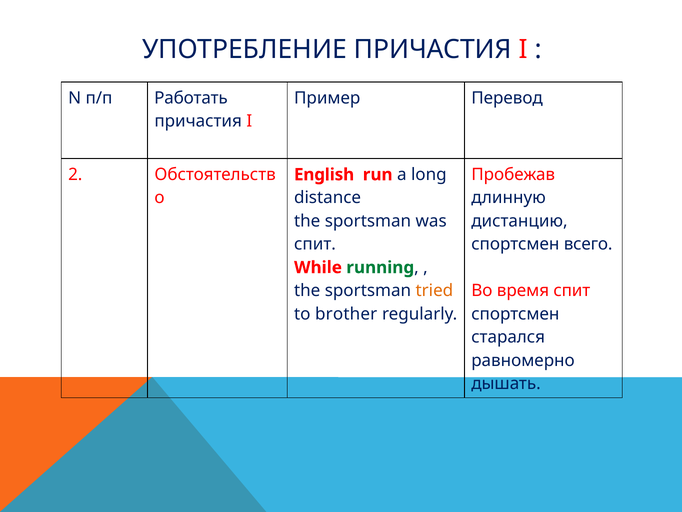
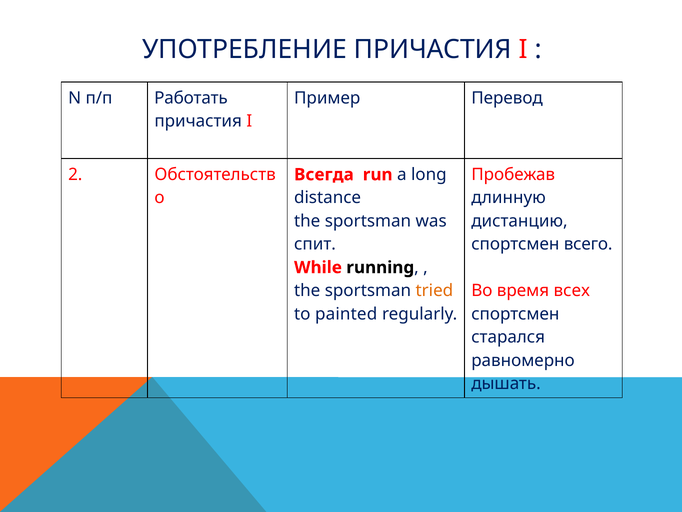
English: English -> Всегда
running colour: green -> black
время спит: спит -> всех
brother: brother -> painted
